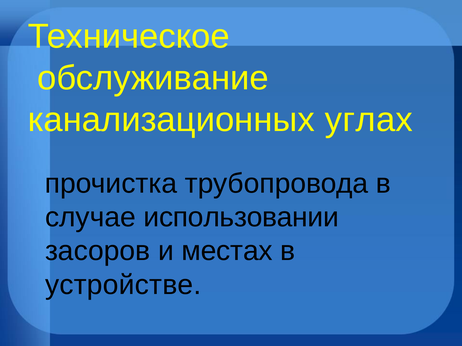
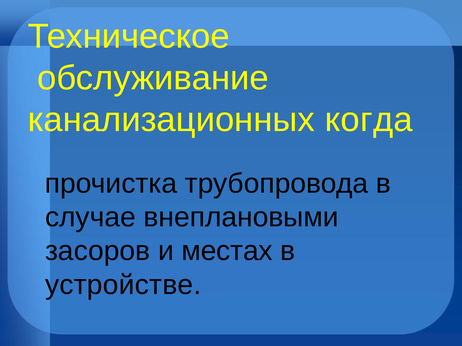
углах: углах -> когда
использовании: использовании -> внеплановыми
